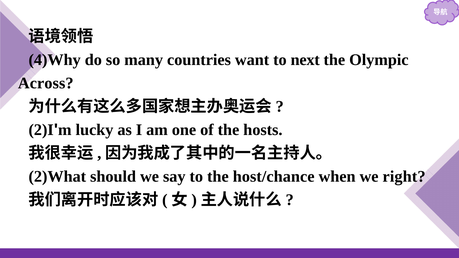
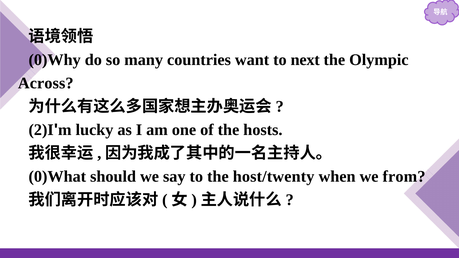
4)Why: 4)Why -> 0)Why
2)What: 2)What -> 0)What
host/chance: host/chance -> host/twenty
right: right -> from
